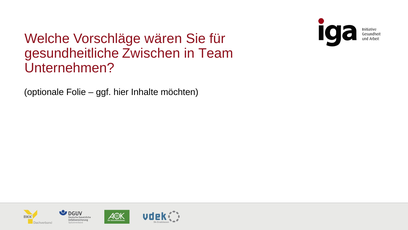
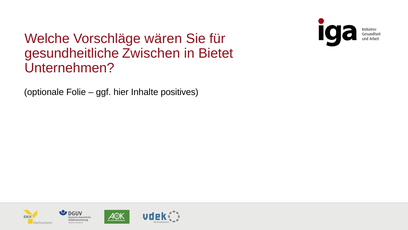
Team: Team -> Bietet
möchten: möchten -> positives
